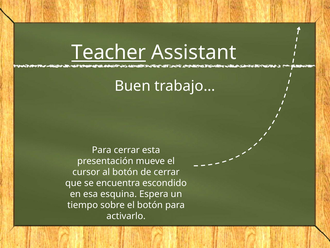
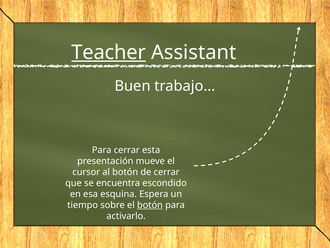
botón at (150, 205) underline: none -> present
